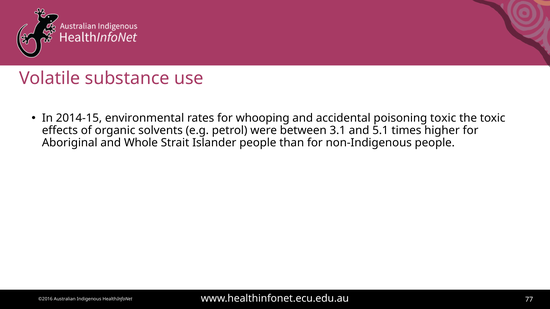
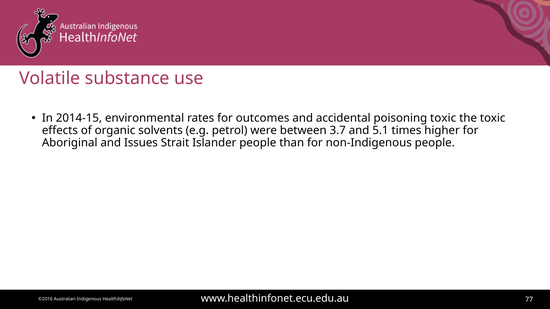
whooping: whooping -> outcomes
3.1: 3.1 -> 3.7
Whole: Whole -> Issues
